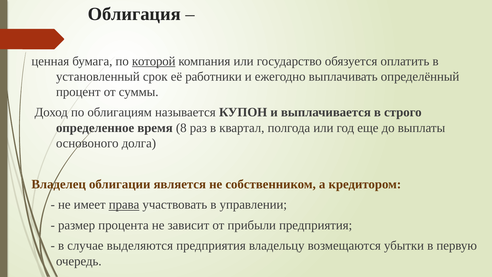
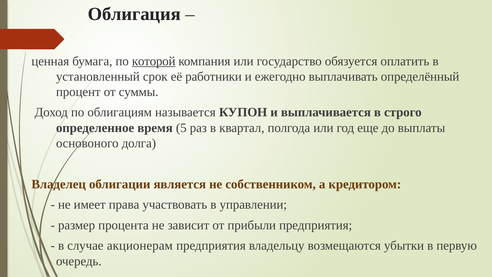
8: 8 -> 5
права underline: present -> none
выделяются: выделяются -> акционерам
